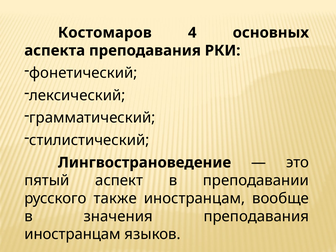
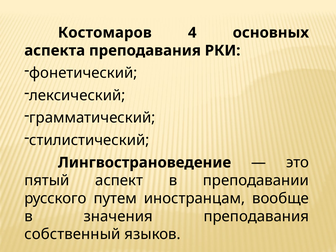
также: также -> путем
иностранцам at (72, 234): иностранцам -> собственный
